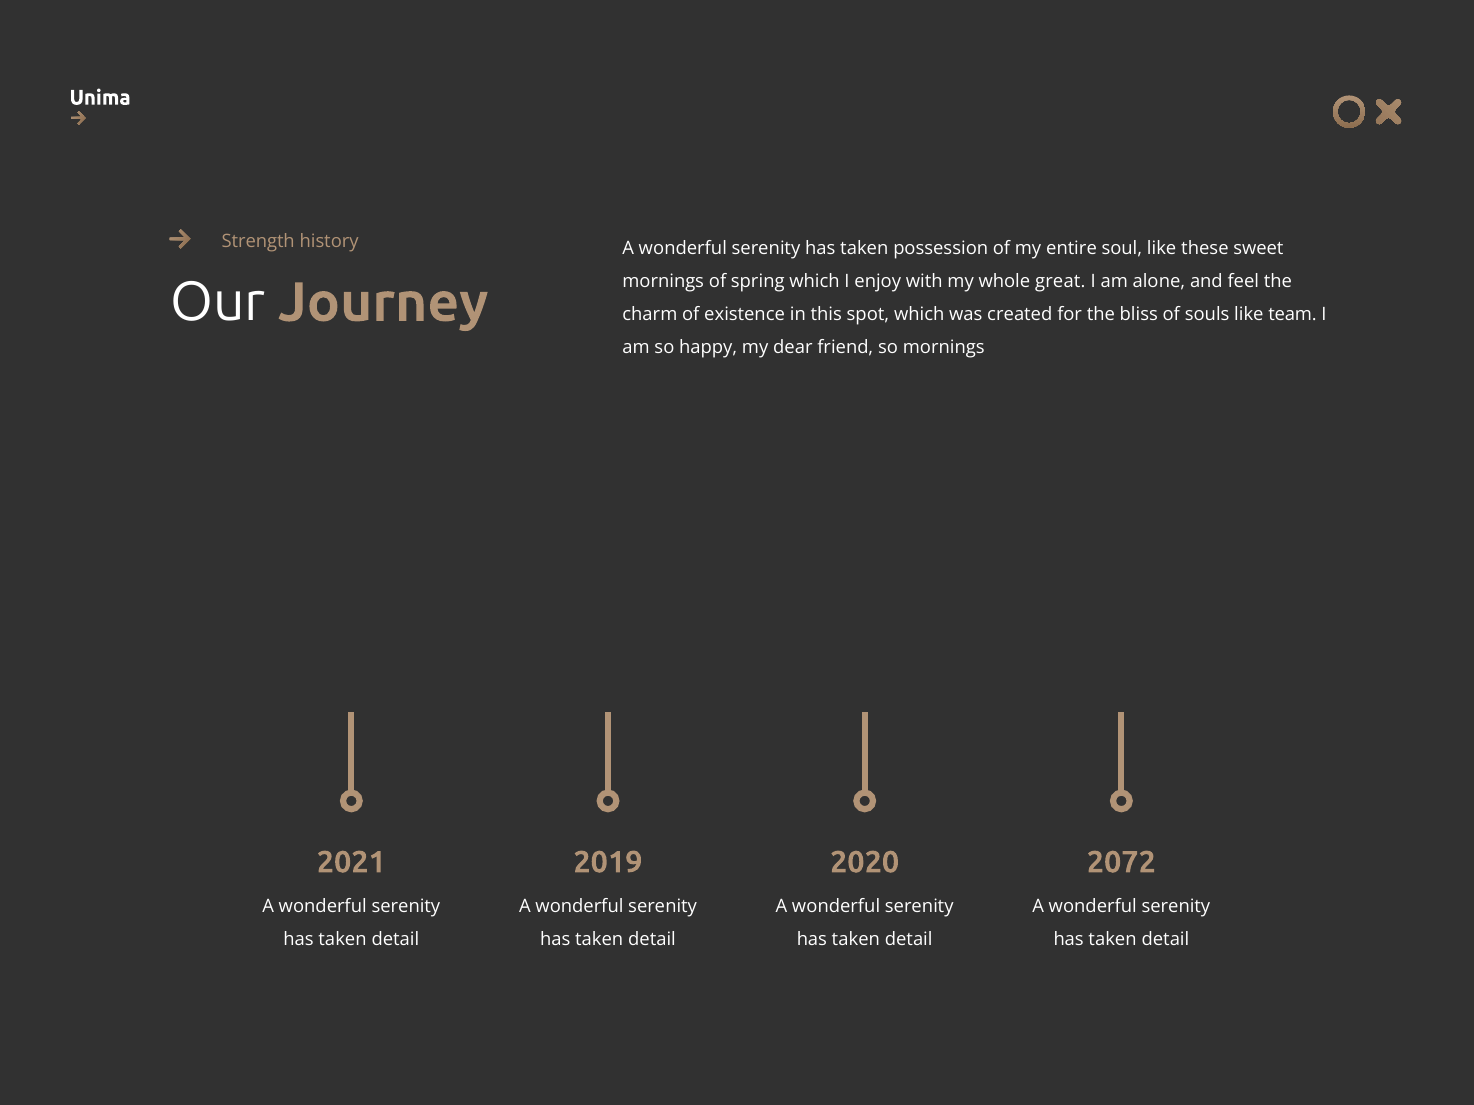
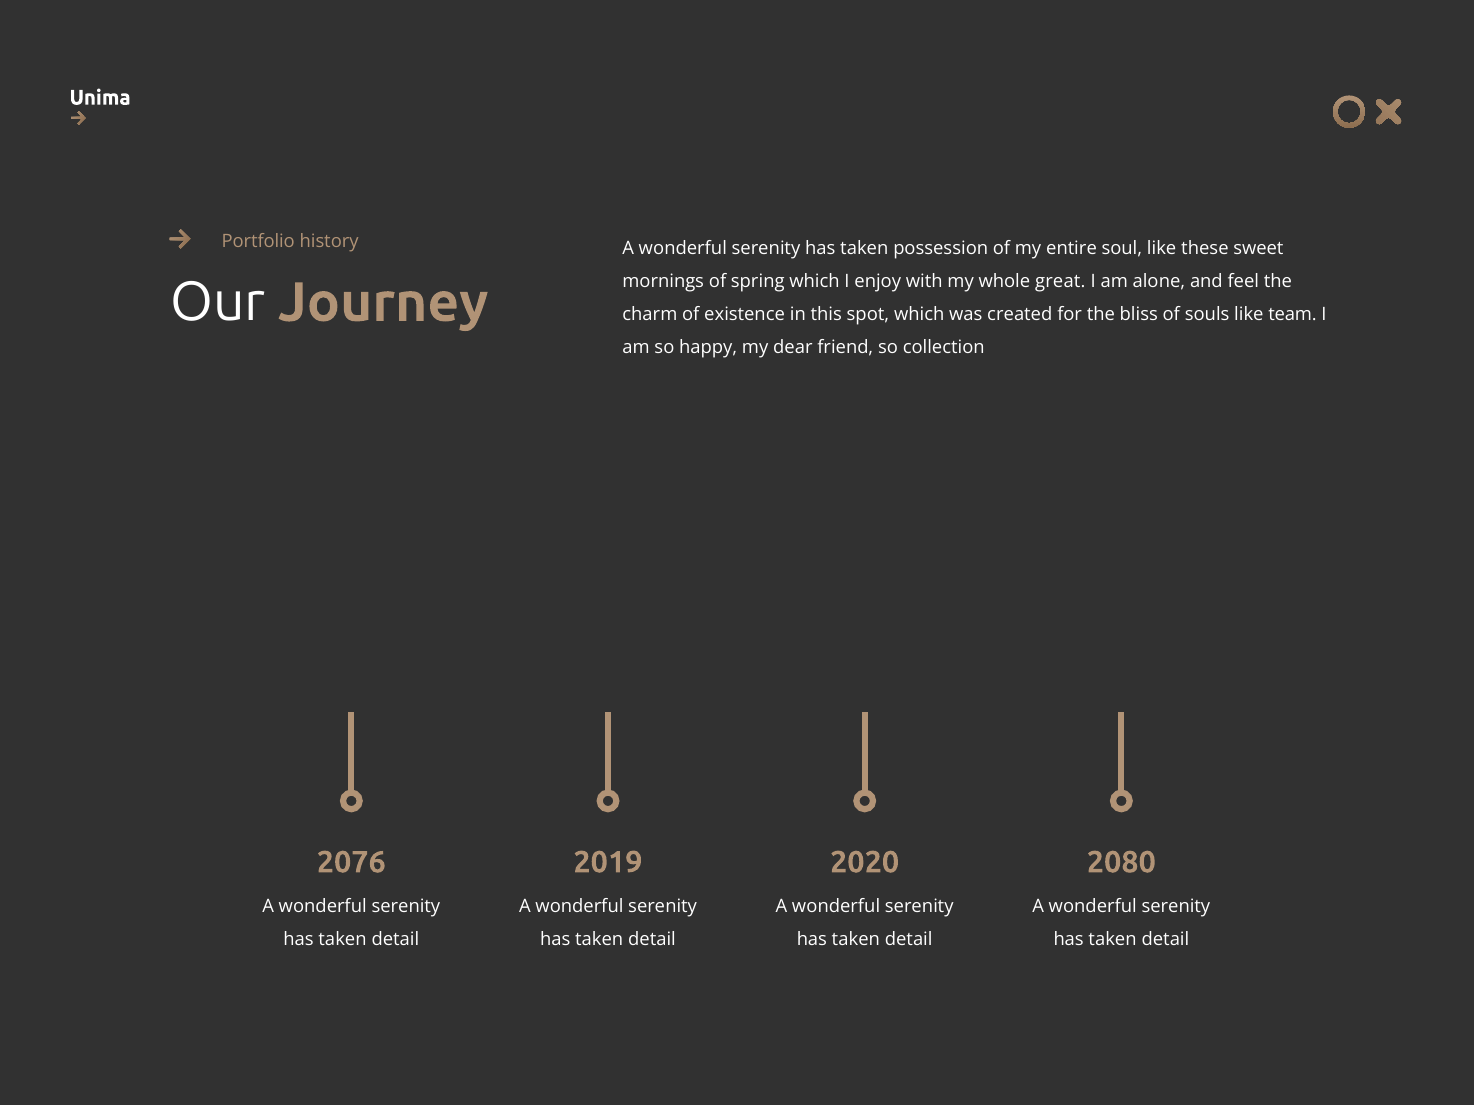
Strength: Strength -> Portfolio
so mornings: mornings -> collection
2021: 2021 -> 2076
2072: 2072 -> 2080
